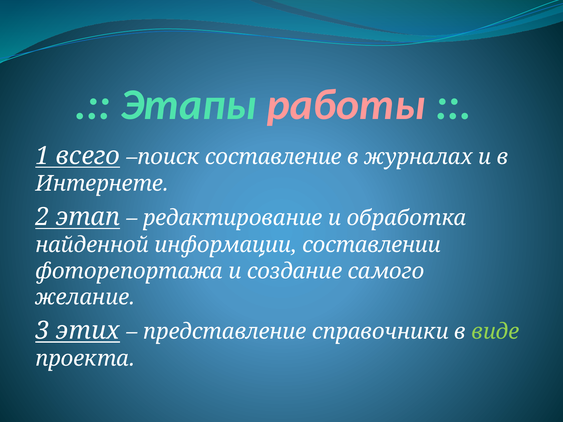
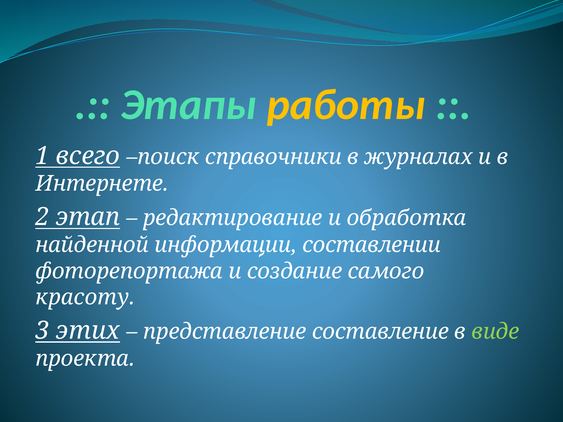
работы colour: pink -> yellow
составление: составление -> справочники
желание: желание -> красоту
справочники: справочники -> составление
